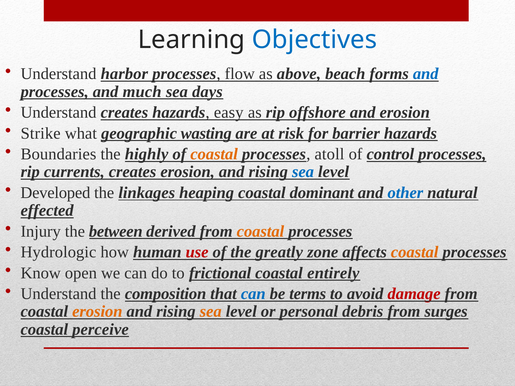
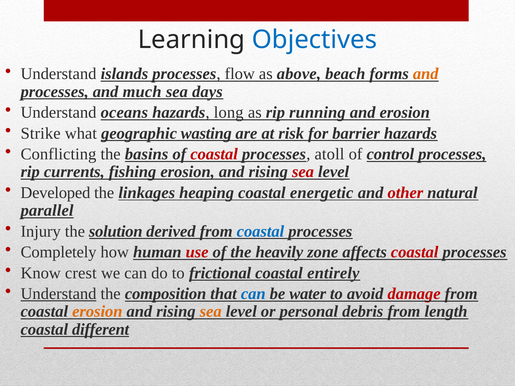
harbor: harbor -> islands
and at (426, 74) colour: blue -> orange
Understand creates: creates -> oceans
easy: easy -> long
offshore: offshore -> running
Boundaries: Boundaries -> Conflicting
highly: highly -> basins
coastal at (214, 154) colour: orange -> red
currents creates: creates -> fishing
sea at (303, 172) colour: blue -> red
dominant: dominant -> energetic
other colour: blue -> red
effected: effected -> parallel
between: between -> solution
coastal at (260, 231) colour: orange -> blue
Hydrologic: Hydrologic -> Completely
greatly: greatly -> heavily
coastal at (415, 252) colour: orange -> red
open: open -> crest
Understand at (59, 294) underline: none -> present
terms: terms -> water
surges: surges -> length
perceive: perceive -> different
